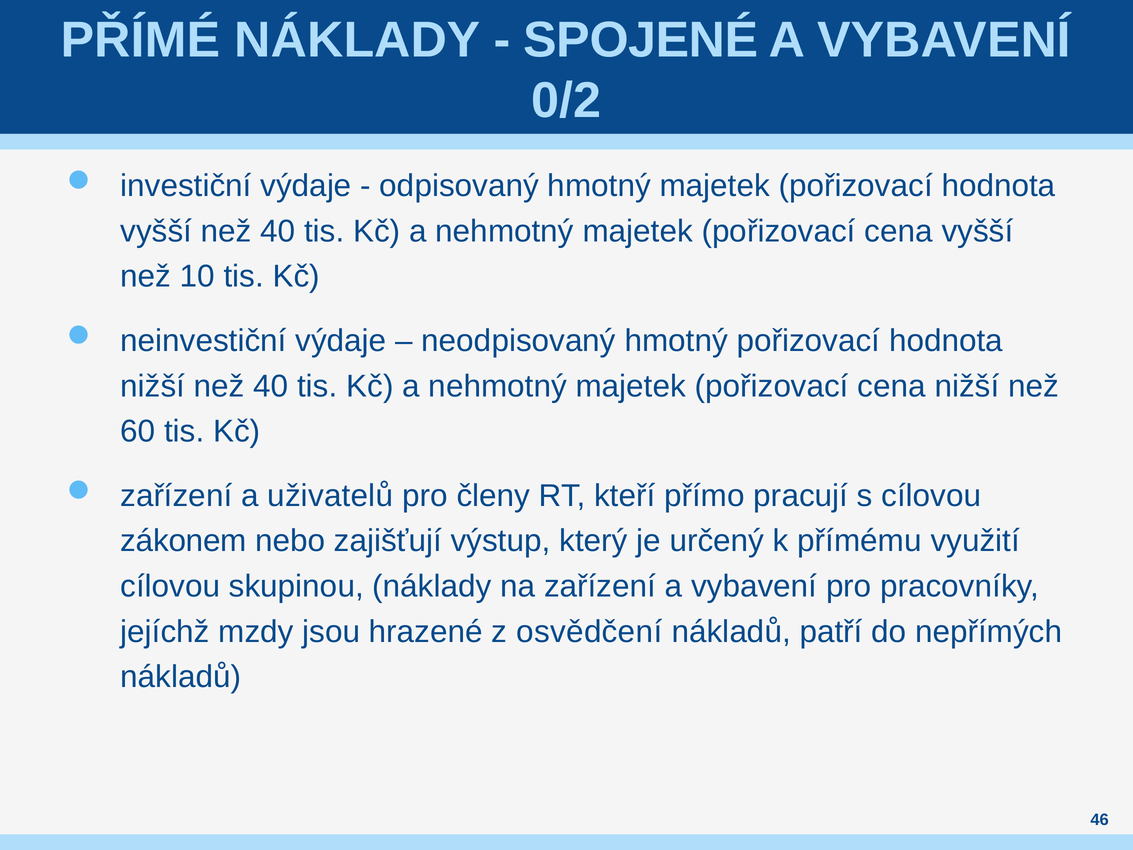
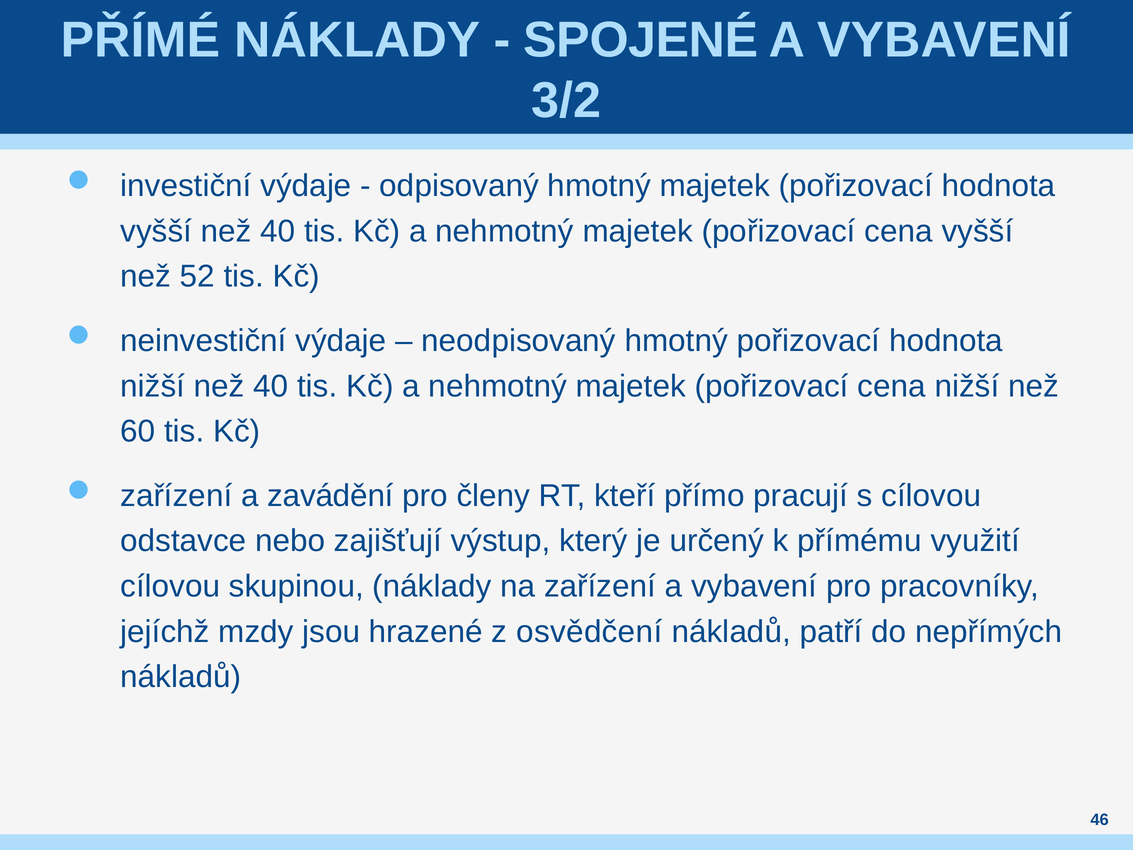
0/2: 0/2 -> 3/2
10: 10 -> 52
uživatelů: uživatelů -> zavádění
zákonem: zákonem -> odstavce
